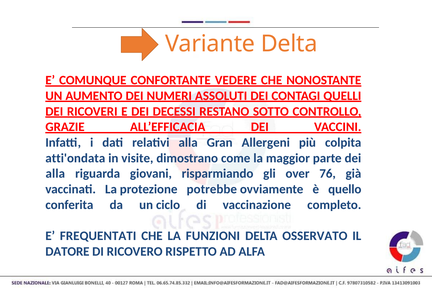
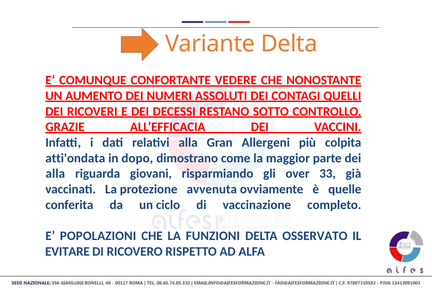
visite: visite -> dopo
76: 76 -> 33
potrebbe: potrebbe -> avvenuta
quello: quello -> quelle
FREQUENTATI: FREQUENTATI -> POPOLAZIONI
DATORE: DATORE -> EVITARE
